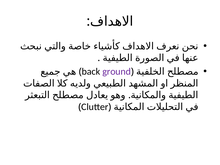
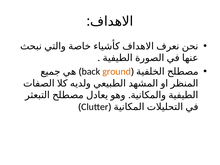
ground colour: purple -> orange
